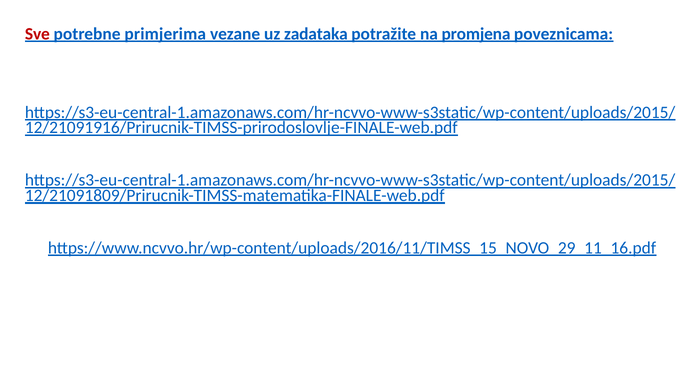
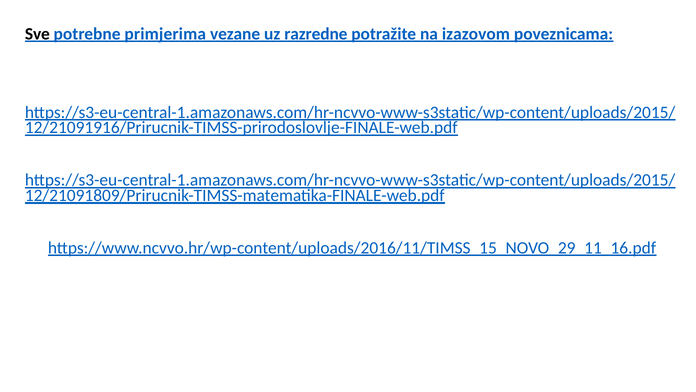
Sve colour: red -> black
zadataka: zadataka -> razredne
promjena: promjena -> izazovom
